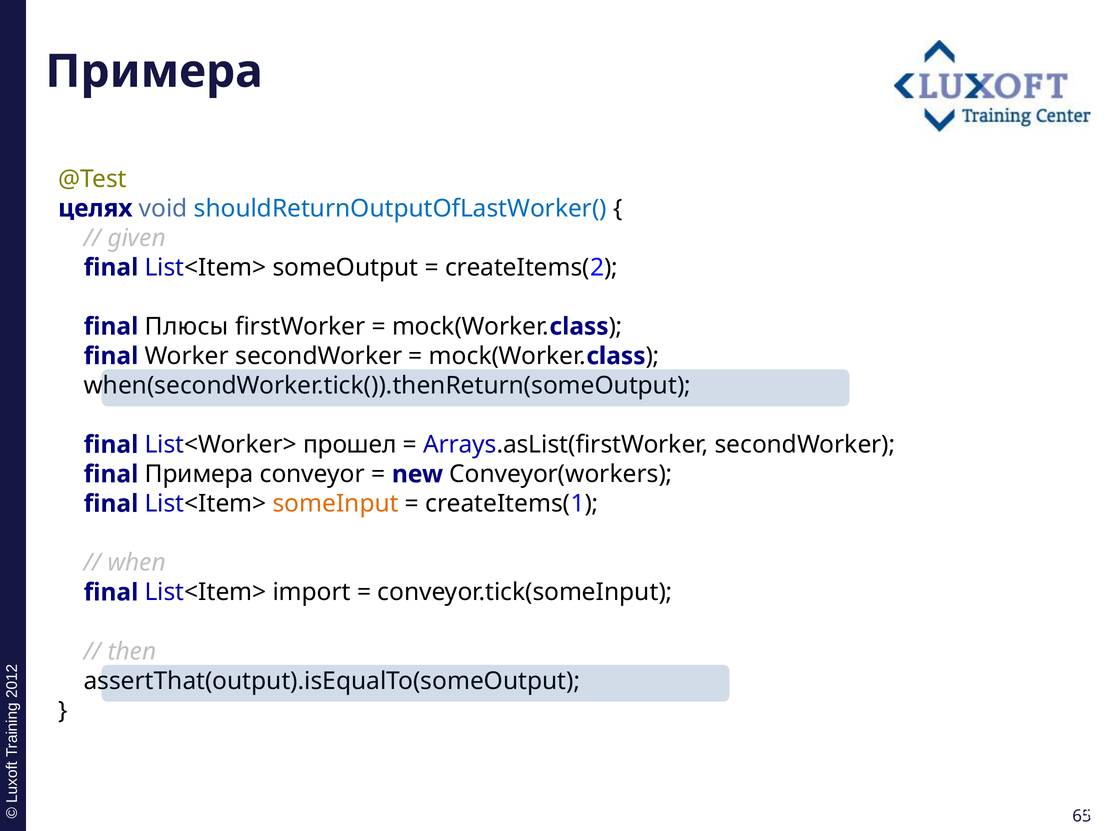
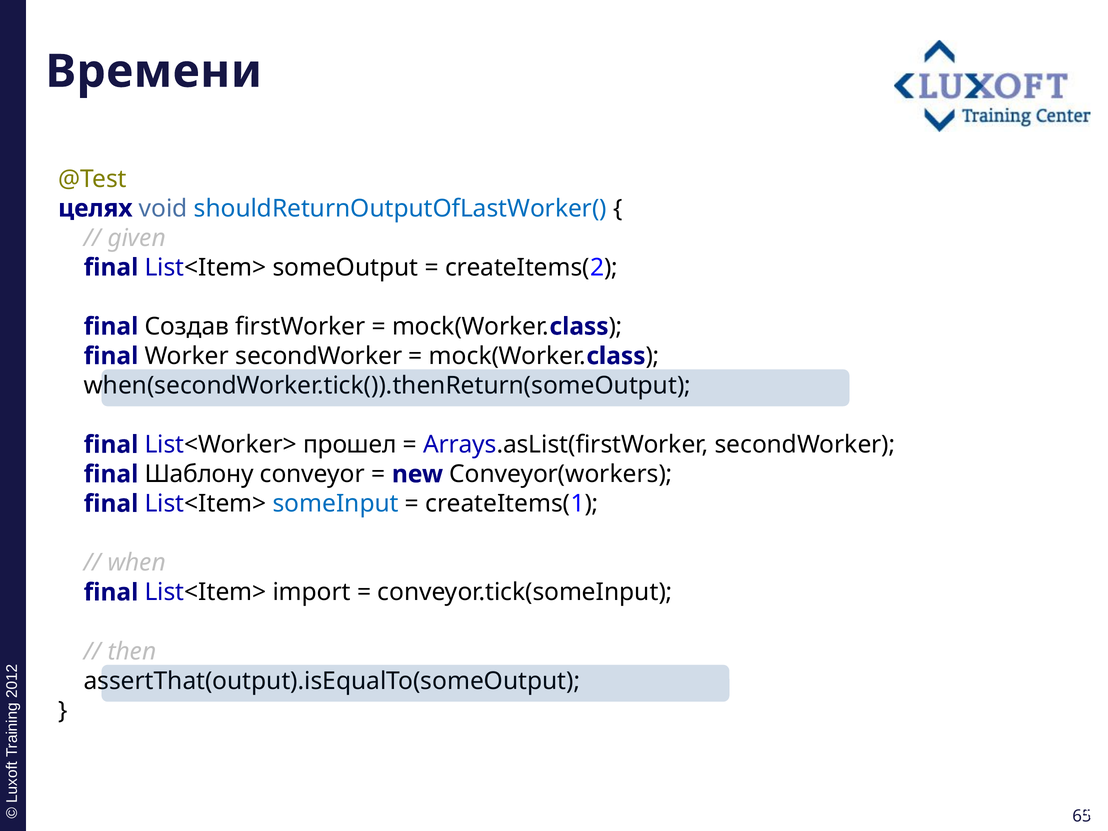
Примера at (154, 72): Примера -> Времени
Плюсы: Плюсы -> Создав
final Примера: Примера -> Шаблону
someInput colour: orange -> blue
